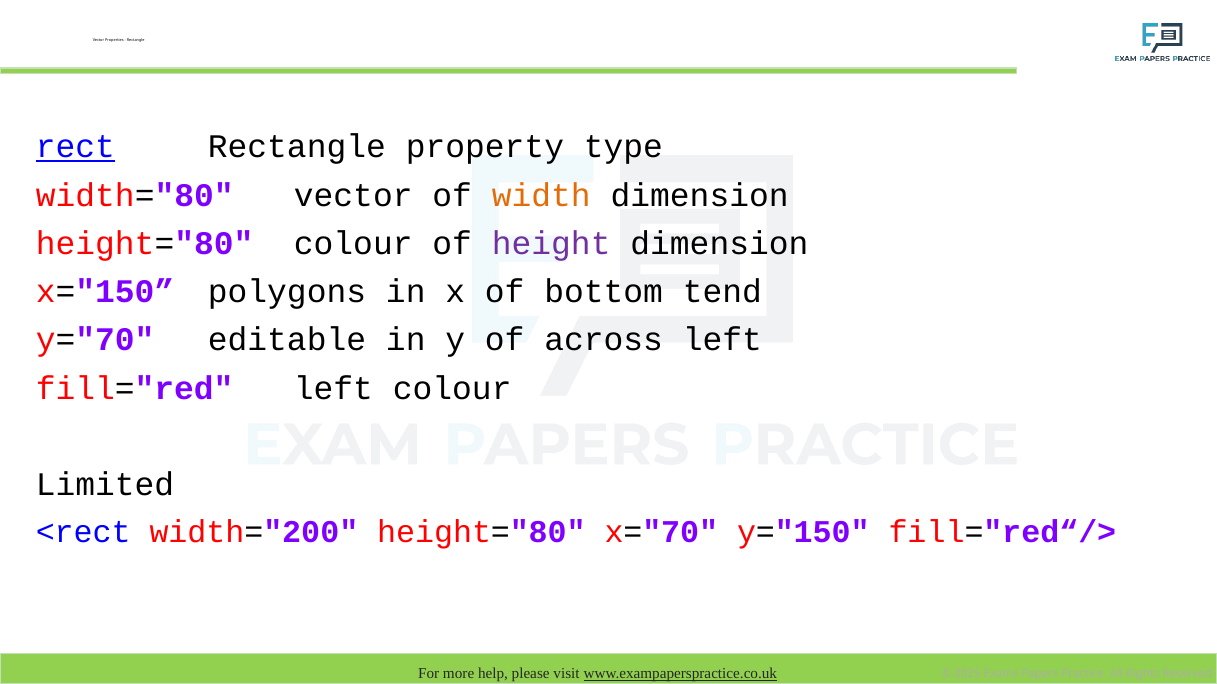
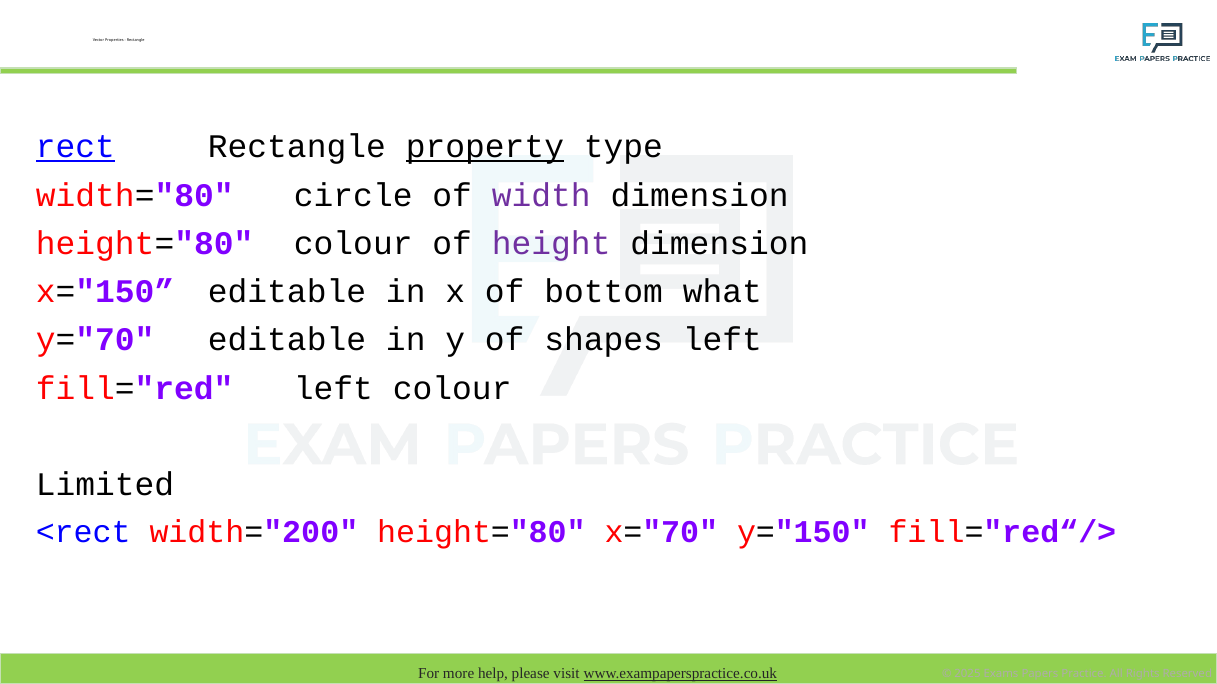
property underline: none -> present
width="80 vector: vector -> circle
width colour: orange -> purple
x="150 polygons: polygons -> editable
tend: tend -> what
across: across -> shapes
